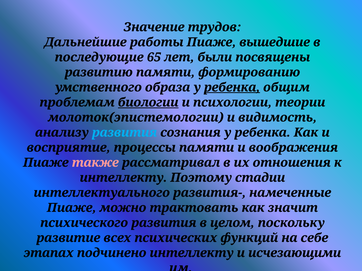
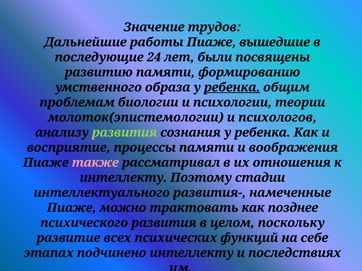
65: 65 -> 24
биологии underline: present -> none
видимость: видимость -> психологов
развития at (125, 133) colour: light blue -> light green
значит: значит -> позднее
исчезающими: исчезающими -> последствиях
